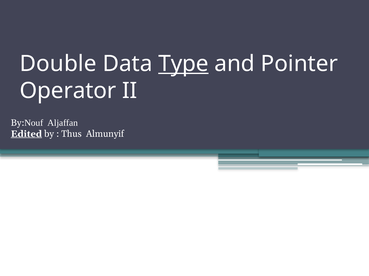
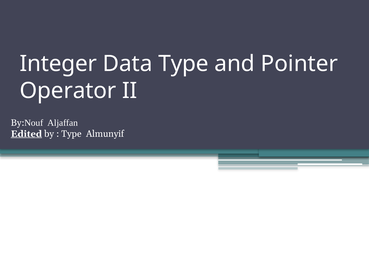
Double: Double -> Integer
Type at (184, 64) underline: present -> none
Thus at (71, 134): Thus -> Type
